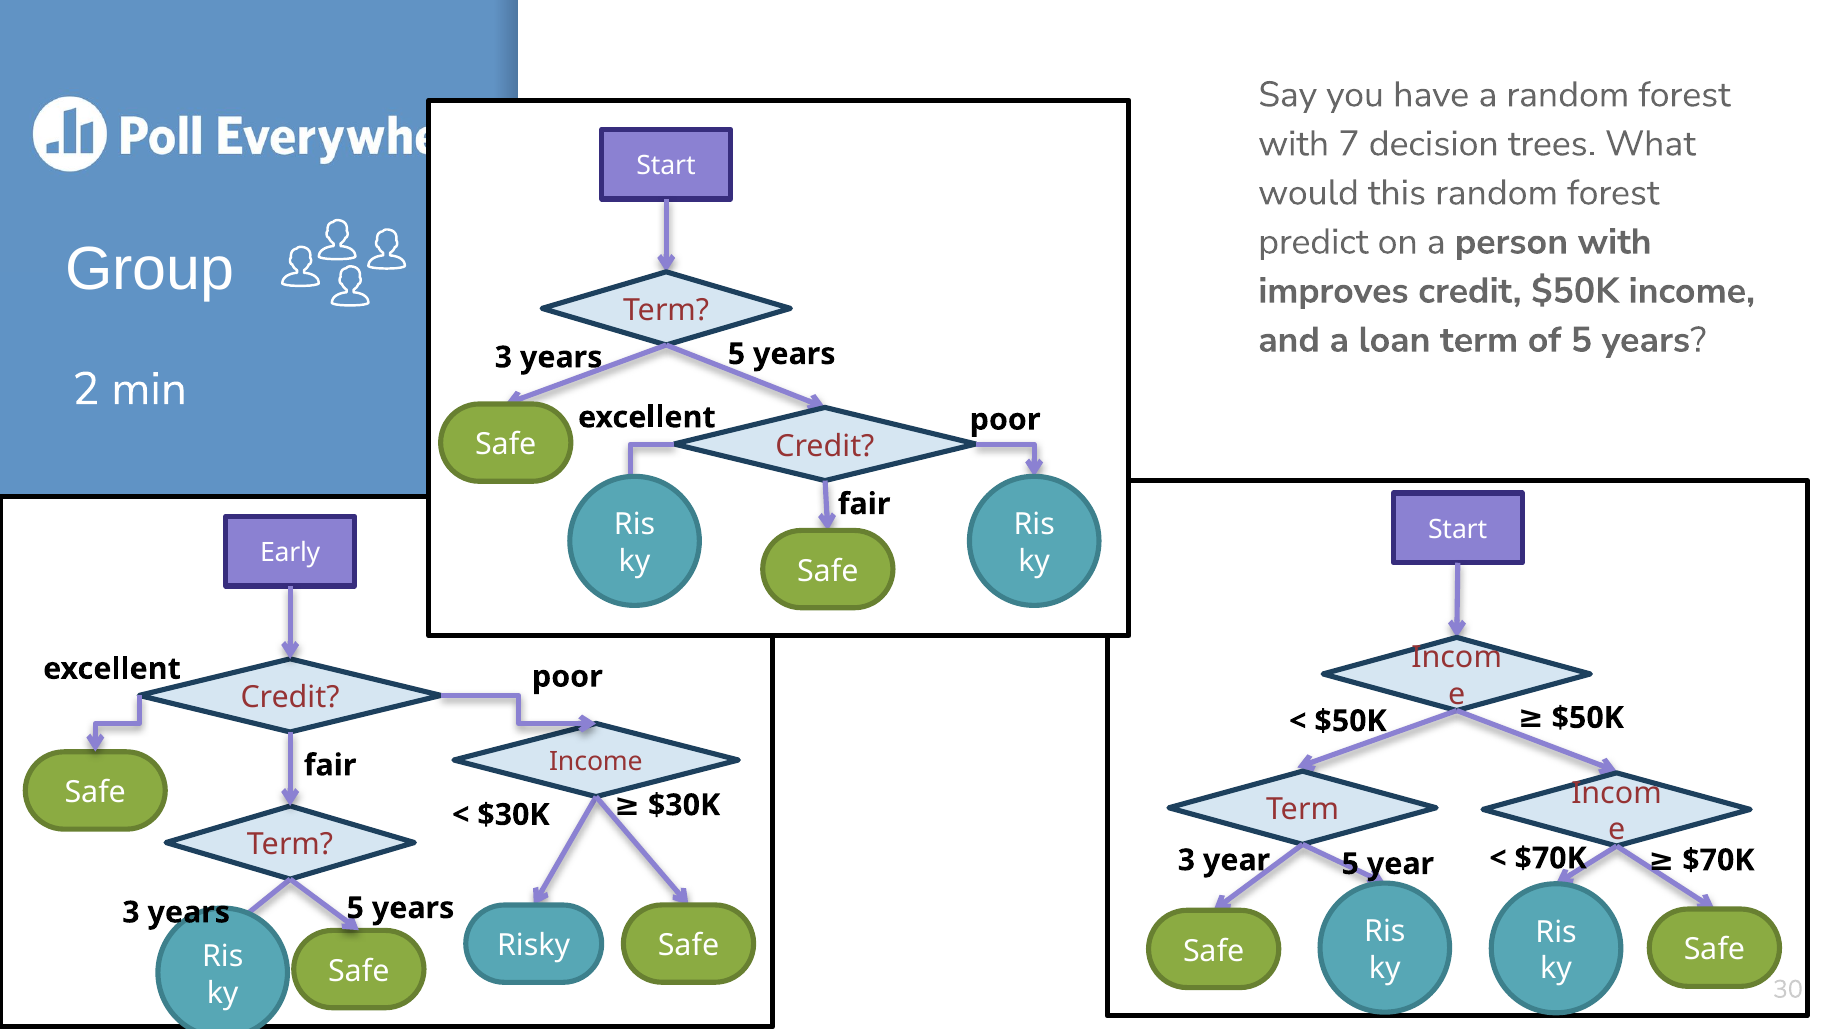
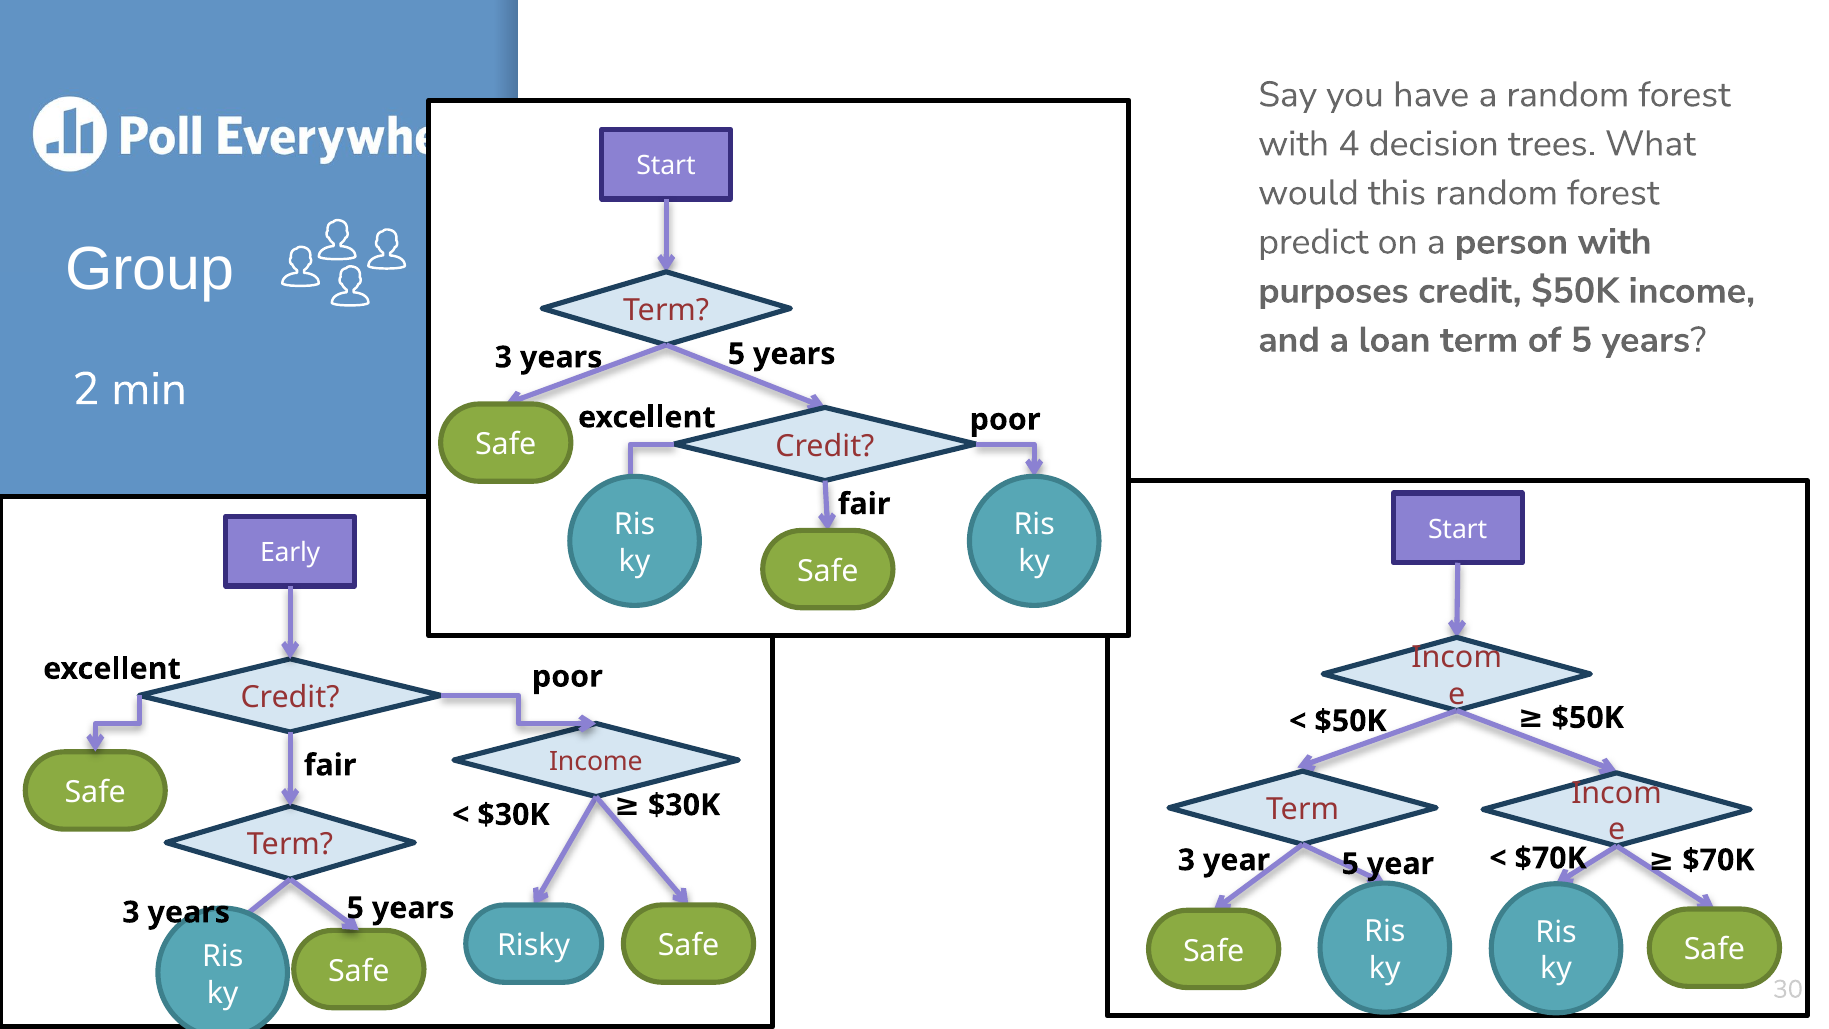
7: 7 -> 4
improves: improves -> purposes
